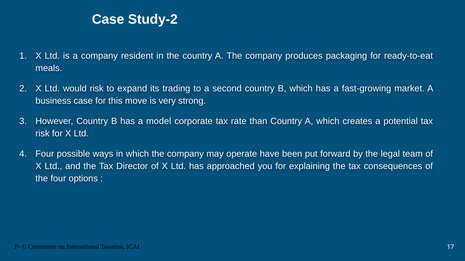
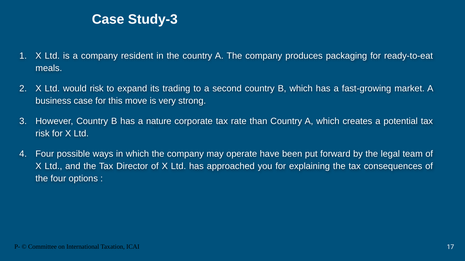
Study-2: Study-2 -> Study-3
model: model -> nature
